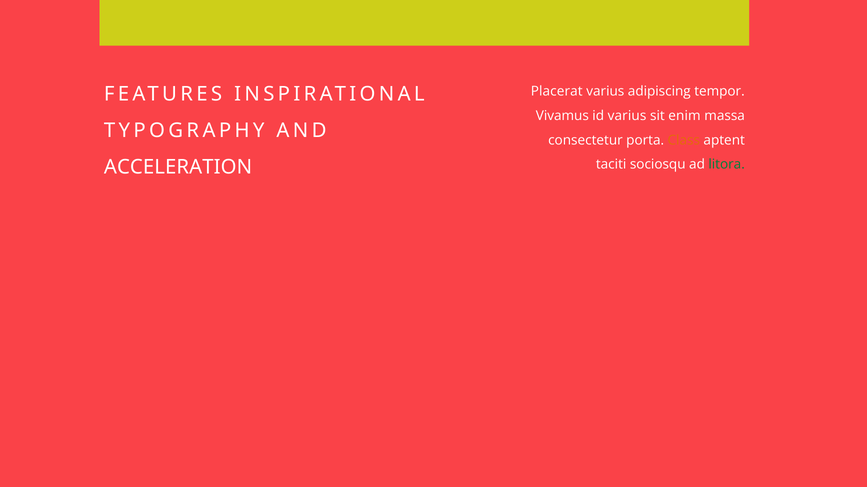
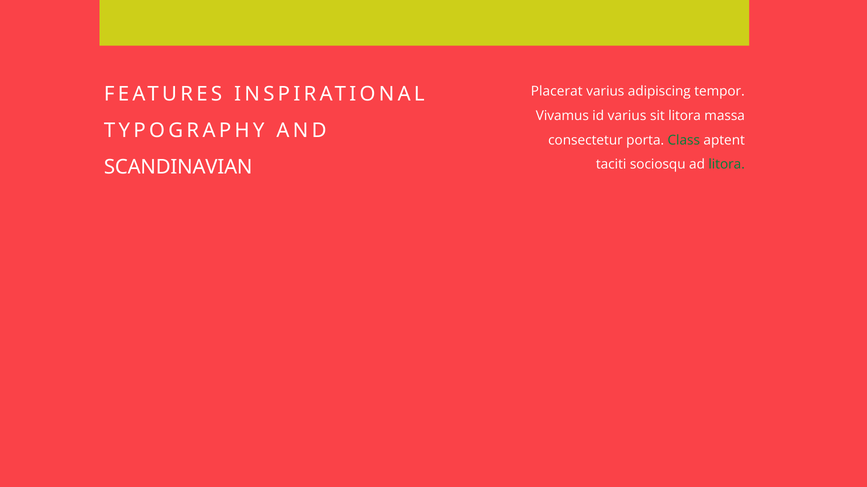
sit enim: enim -> litora
Class colour: orange -> green
ACCELERATION: ACCELERATION -> SCANDINAVIAN
